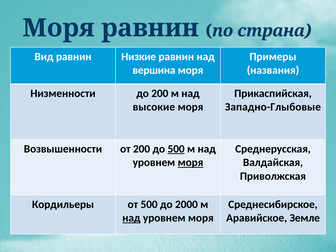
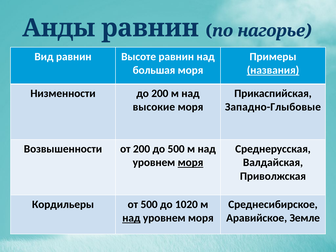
Моря at (58, 28): Моря -> Анды
страна: страна -> нагорье
Низкие: Низкие -> Высоте
вершина: вершина -> большая
названия underline: none -> present
500 at (176, 149) underline: present -> none
2000: 2000 -> 1020
